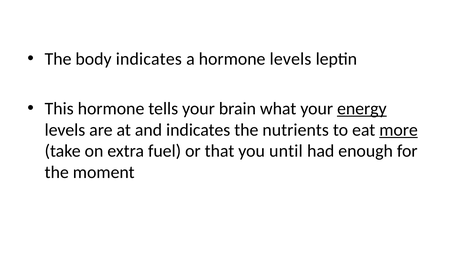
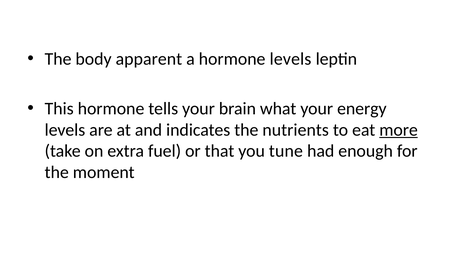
body indicates: indicates -> apparent
energy underline: present -> none
until: until -> tune
